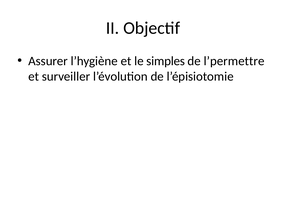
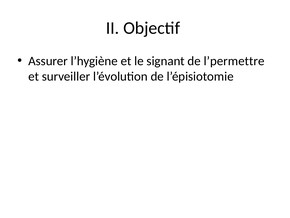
simples: simples -> signant
